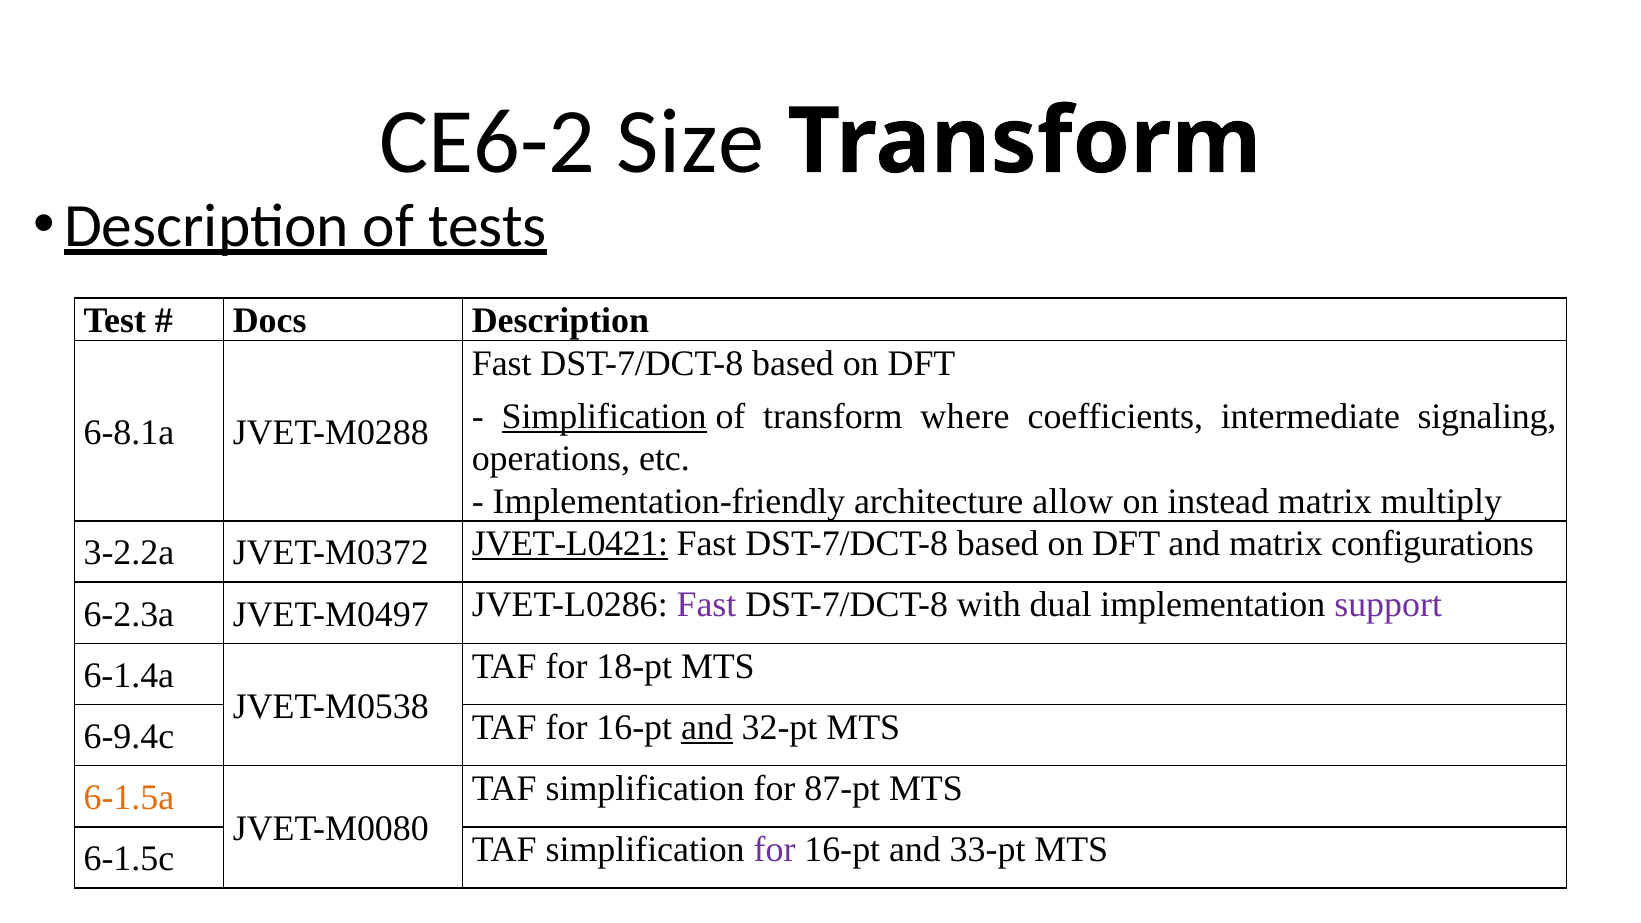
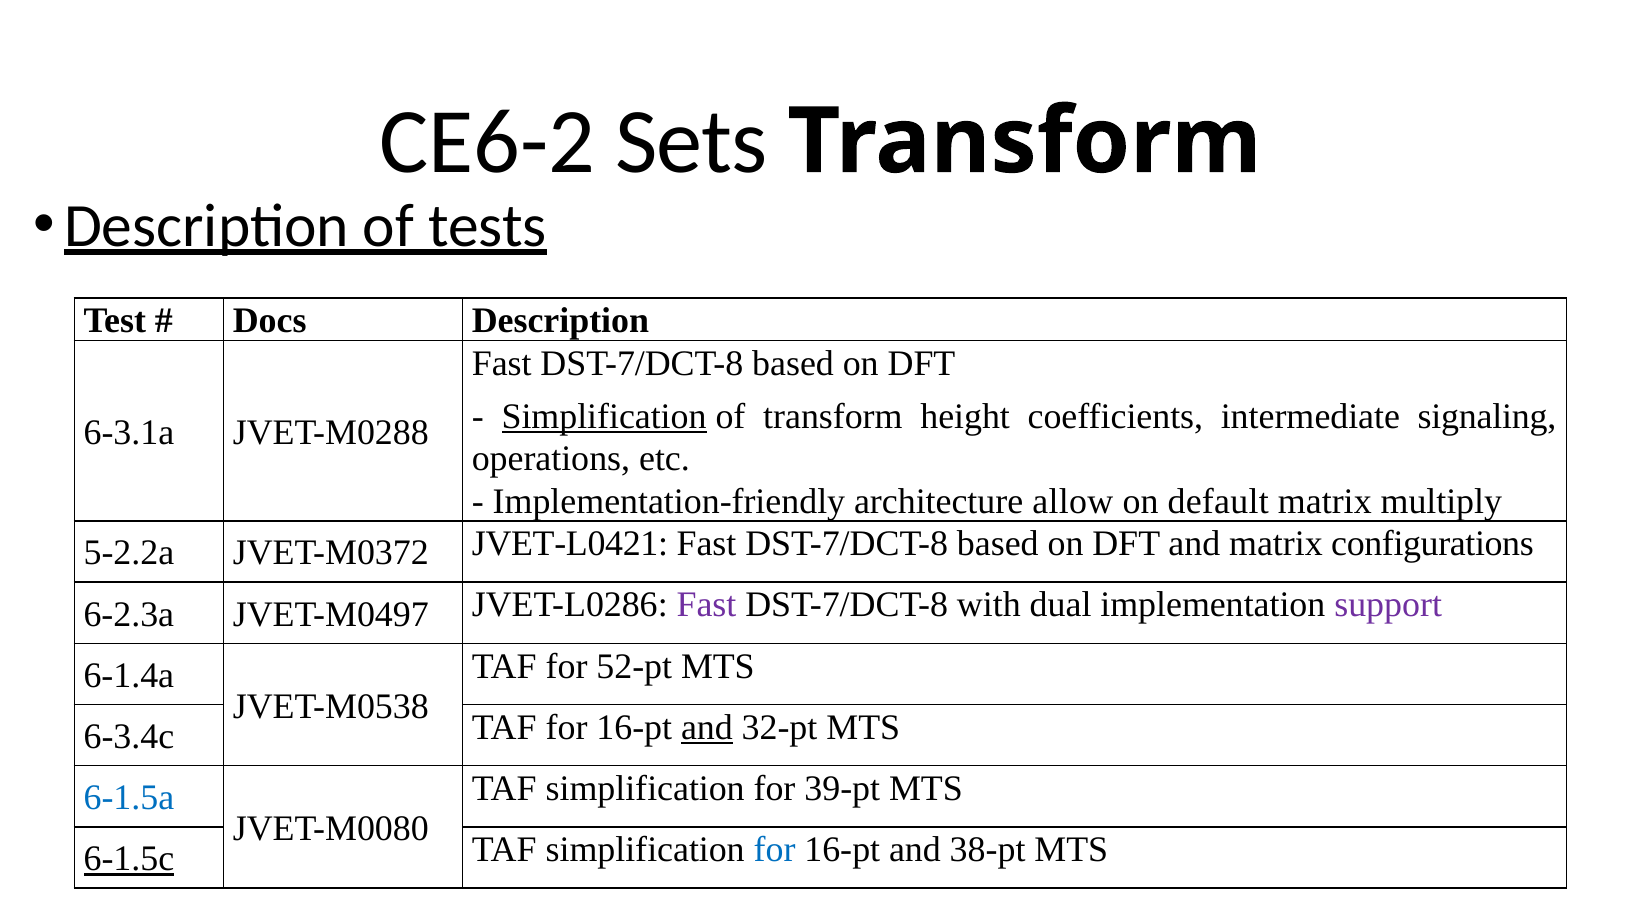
Size: Size -> Sets
where: where -> height
6-8.1a: 6-8.1a -> 6-3.1a
instead: instead -> default
3-2.2a: 3-2.2a -> 5-2.2a
JVET-L0421 underline: present -> none
18-pt: 18-pt -> 52-pt
6-9.4c: 6-9.4c -> 6-3.4c
87-pt: 87-pt -> 39-pt
6-1.5a colour: orange -> blue
6-1.5c underline: none -> present
for at (775, 850) colour: purple -> blue
33-pt: 33-pt -> 38-pt
